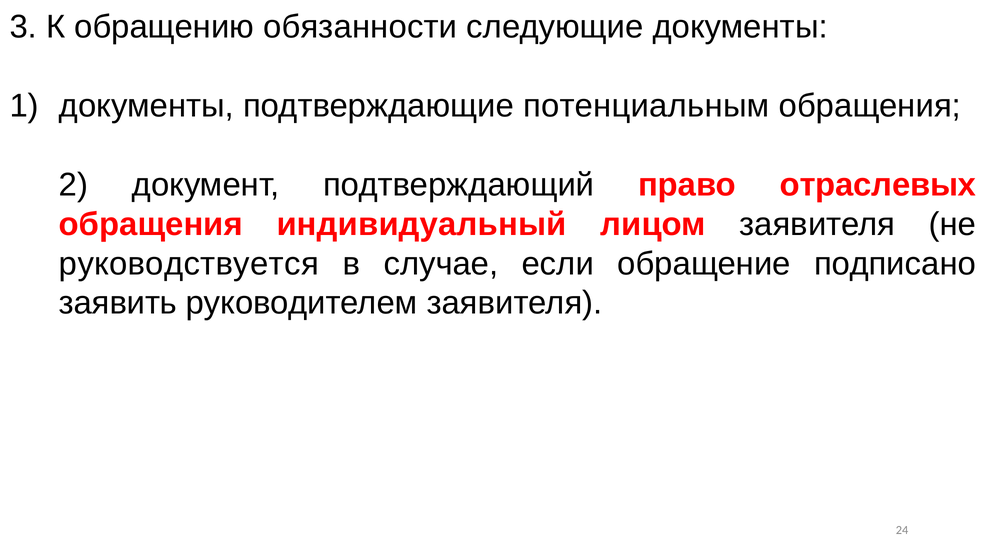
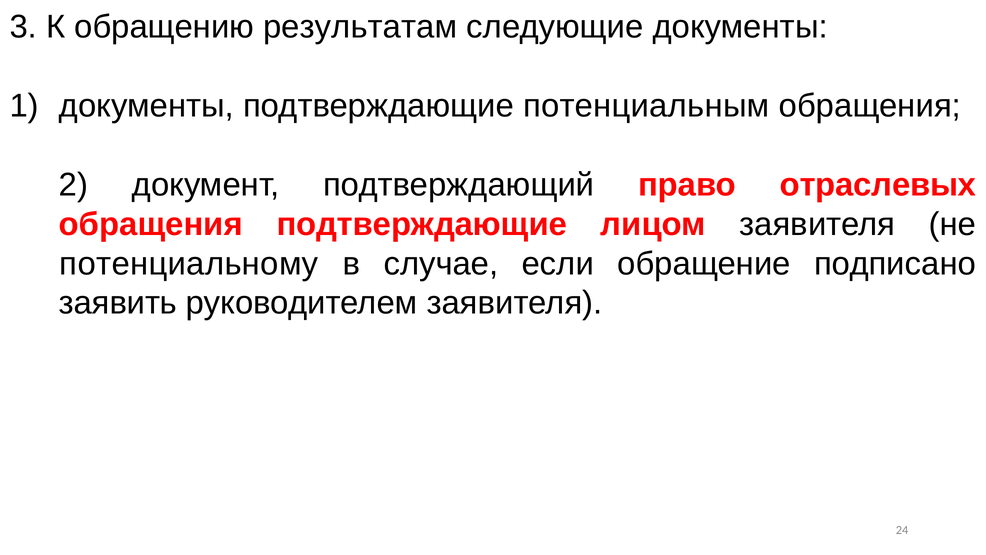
обязанности: обязанности -> результатам
обращения индивидуальный: индивидуальный -> подтверждающие
руководствуется: руководствуется -> потенциальному
